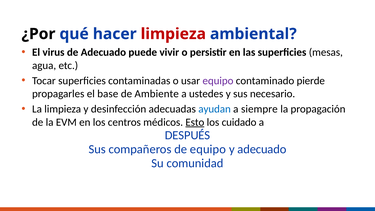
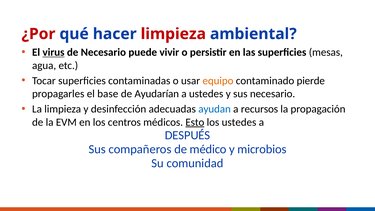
¿Por colour: black -> red
virus underline: none -> present
de Adecuado: Adecuado -> Necesario
equipo at (218, 81) colour: purple -> orange
Ambiente: Ambiente -> Ayudarían
siempre: siempre -> recursos
los cuidado: cuidado -> ustedes
de equipo: equipo -> médico
y adecuado: adecuado -> microbios
